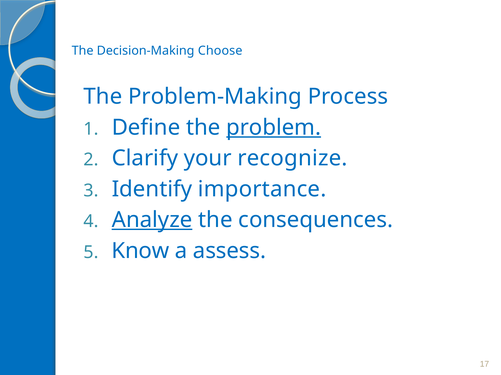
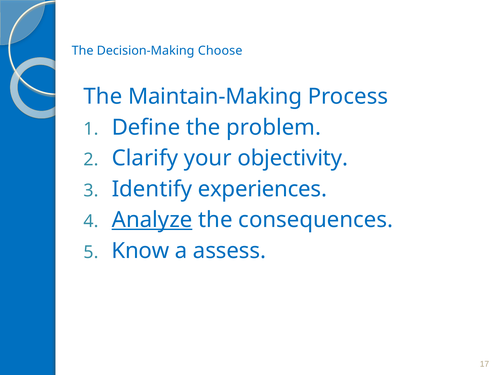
Problem-Making: Problem-Making -> Maintain-Making
problem underline: present -> none
recognize: recognize -> objectivity
importance: importance -> experiences
